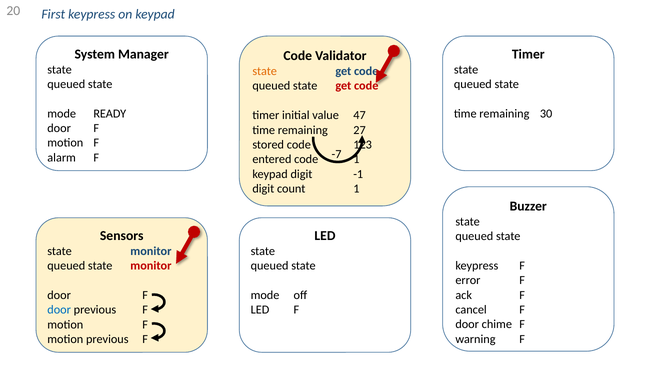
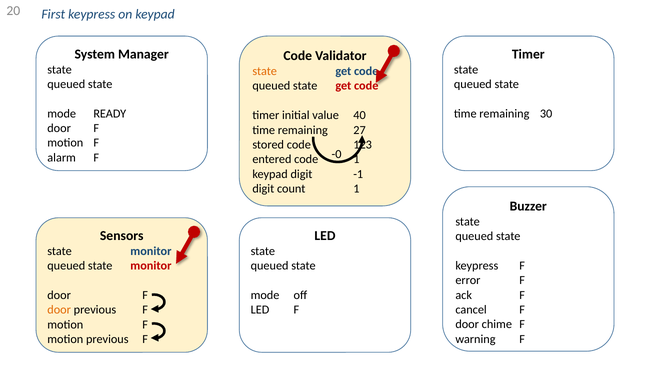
47: 47 -> 40
-7: -7 -> -0
door at (59, 310) colour: blue -> orange
